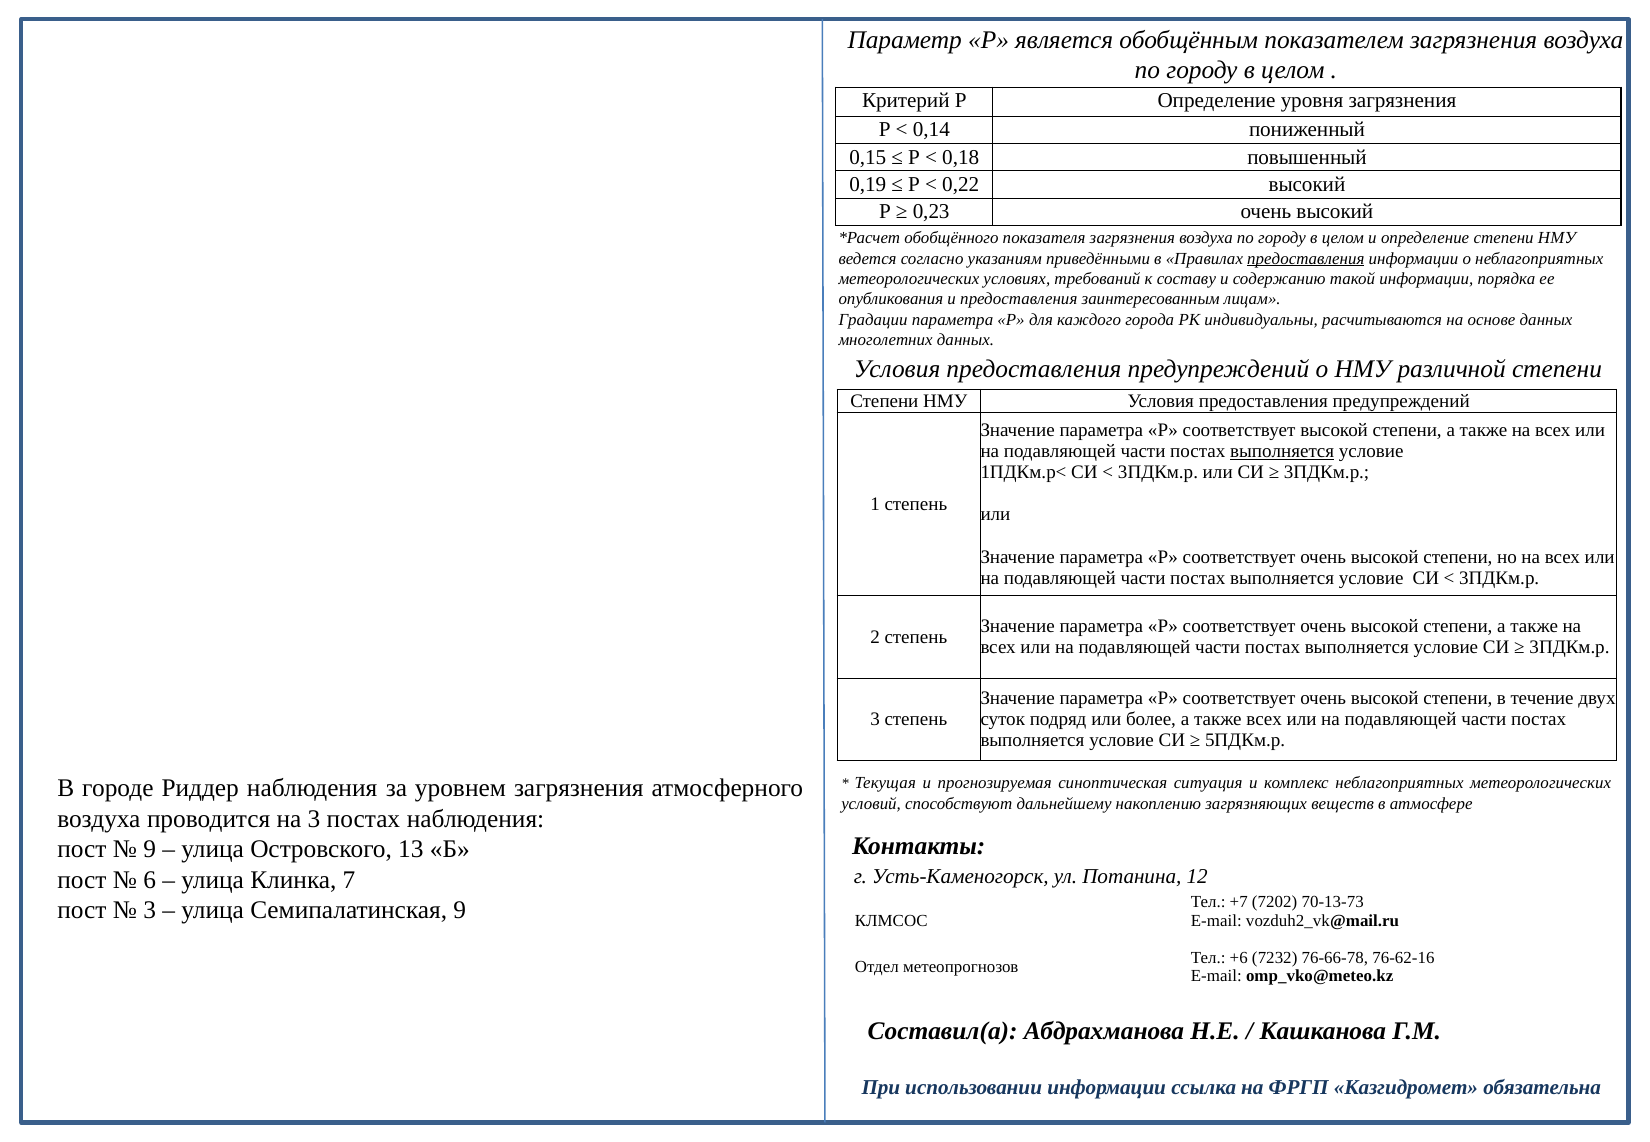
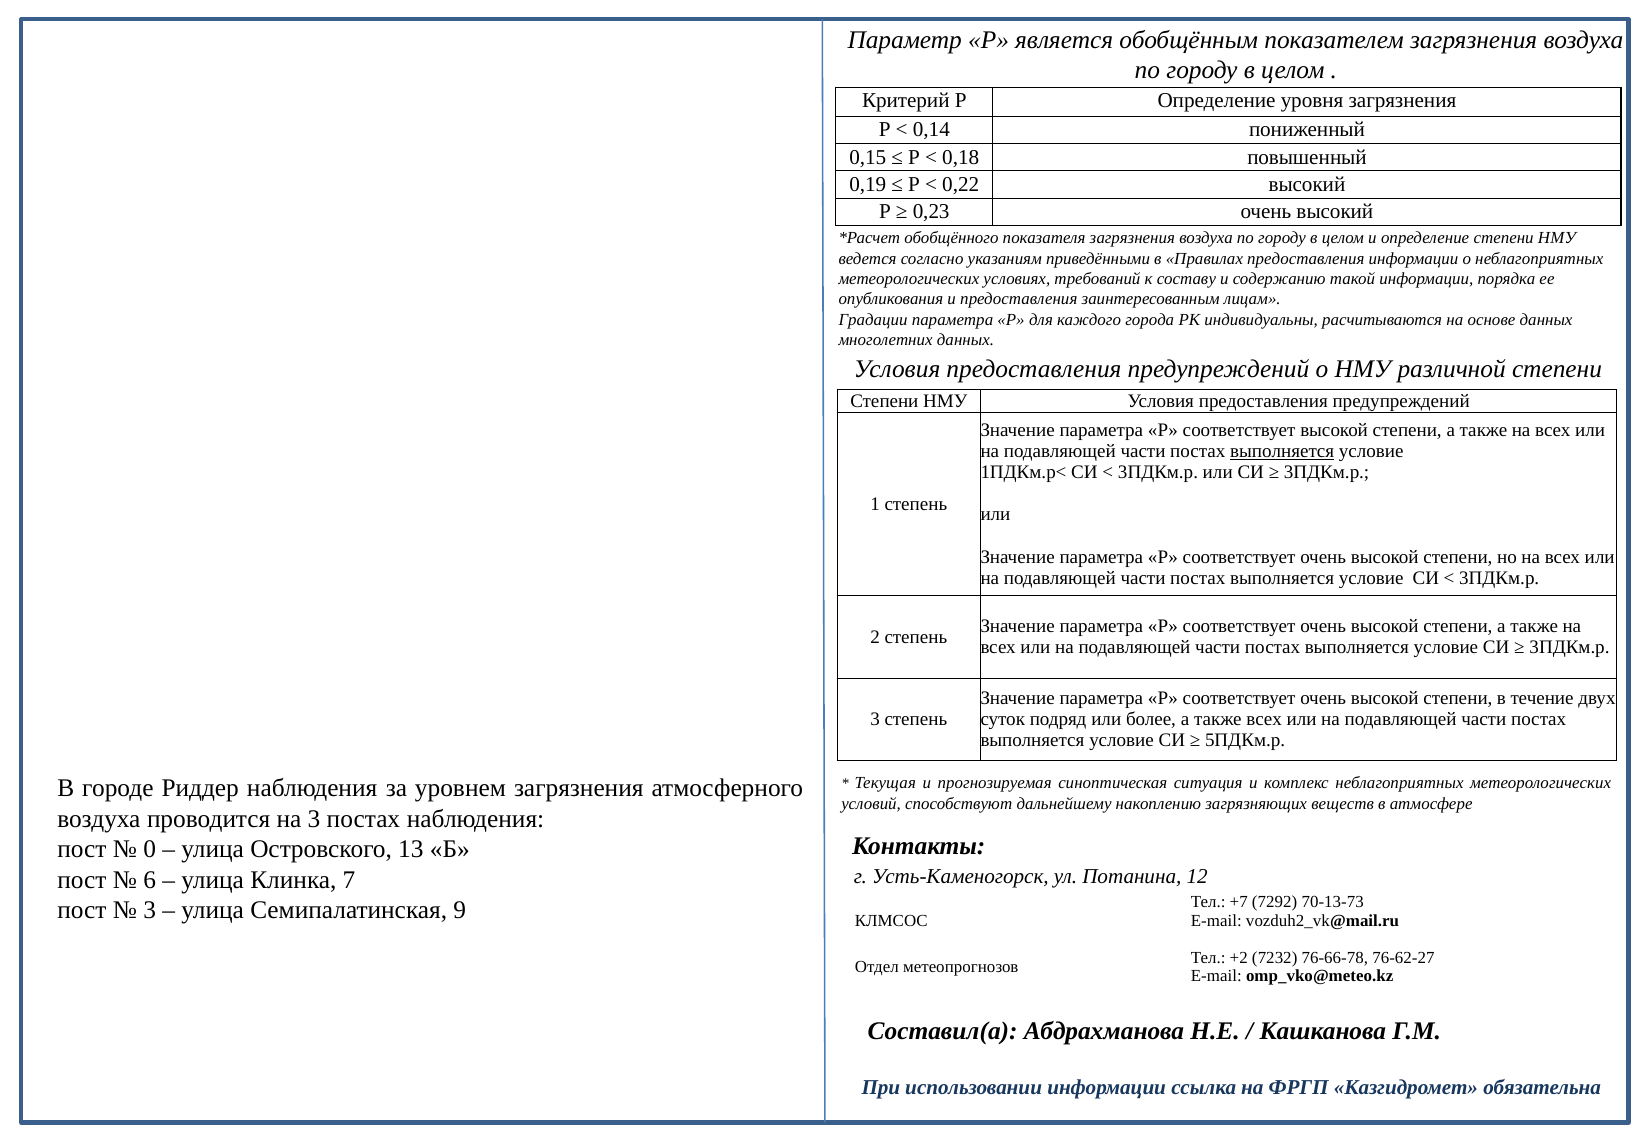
предоставления at (1306, 259) underline: present -> none
9 at (150, 849): 9 -> 0
7202: 7202 -> 7292
+6: +6 -> +2
76-62-16: 76-62-16 -> 76-62-27
